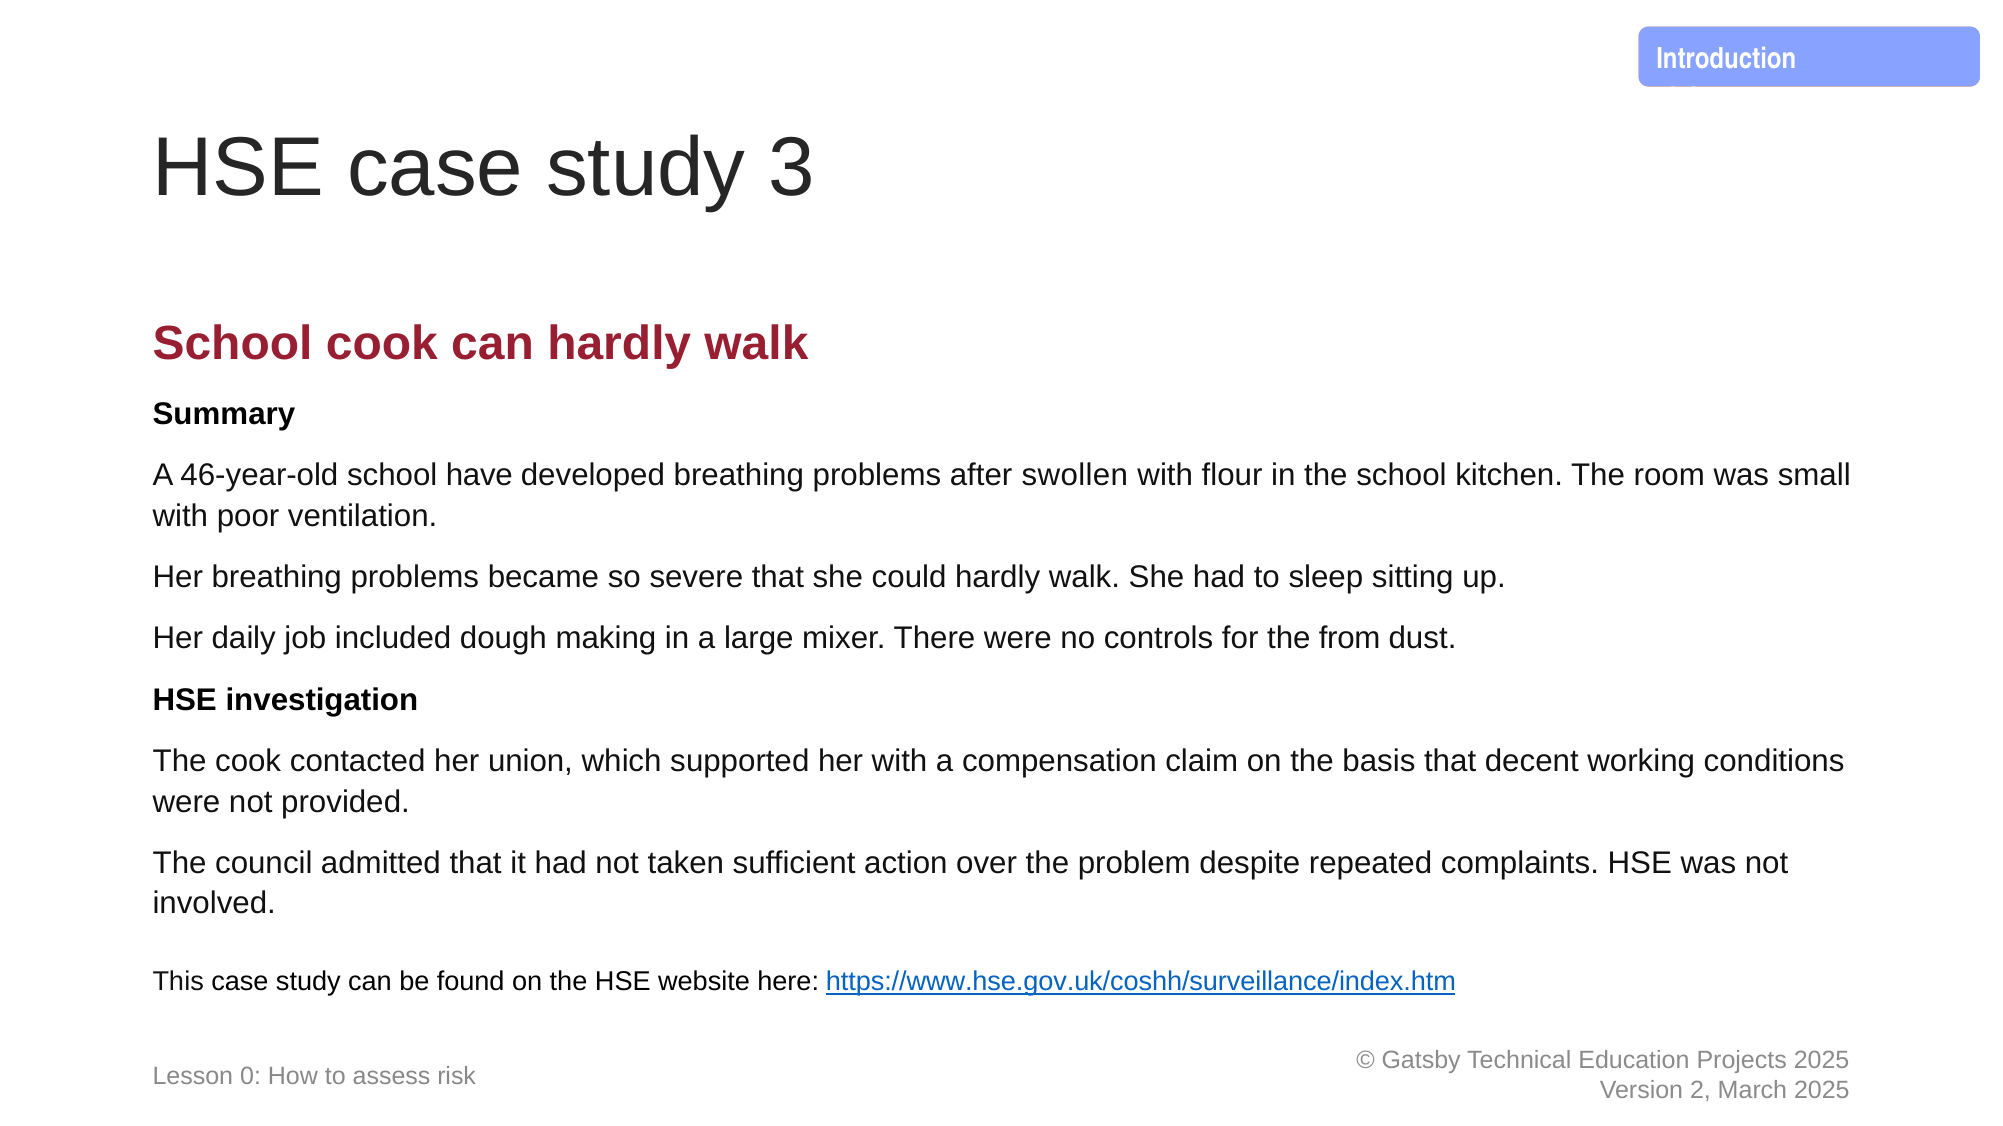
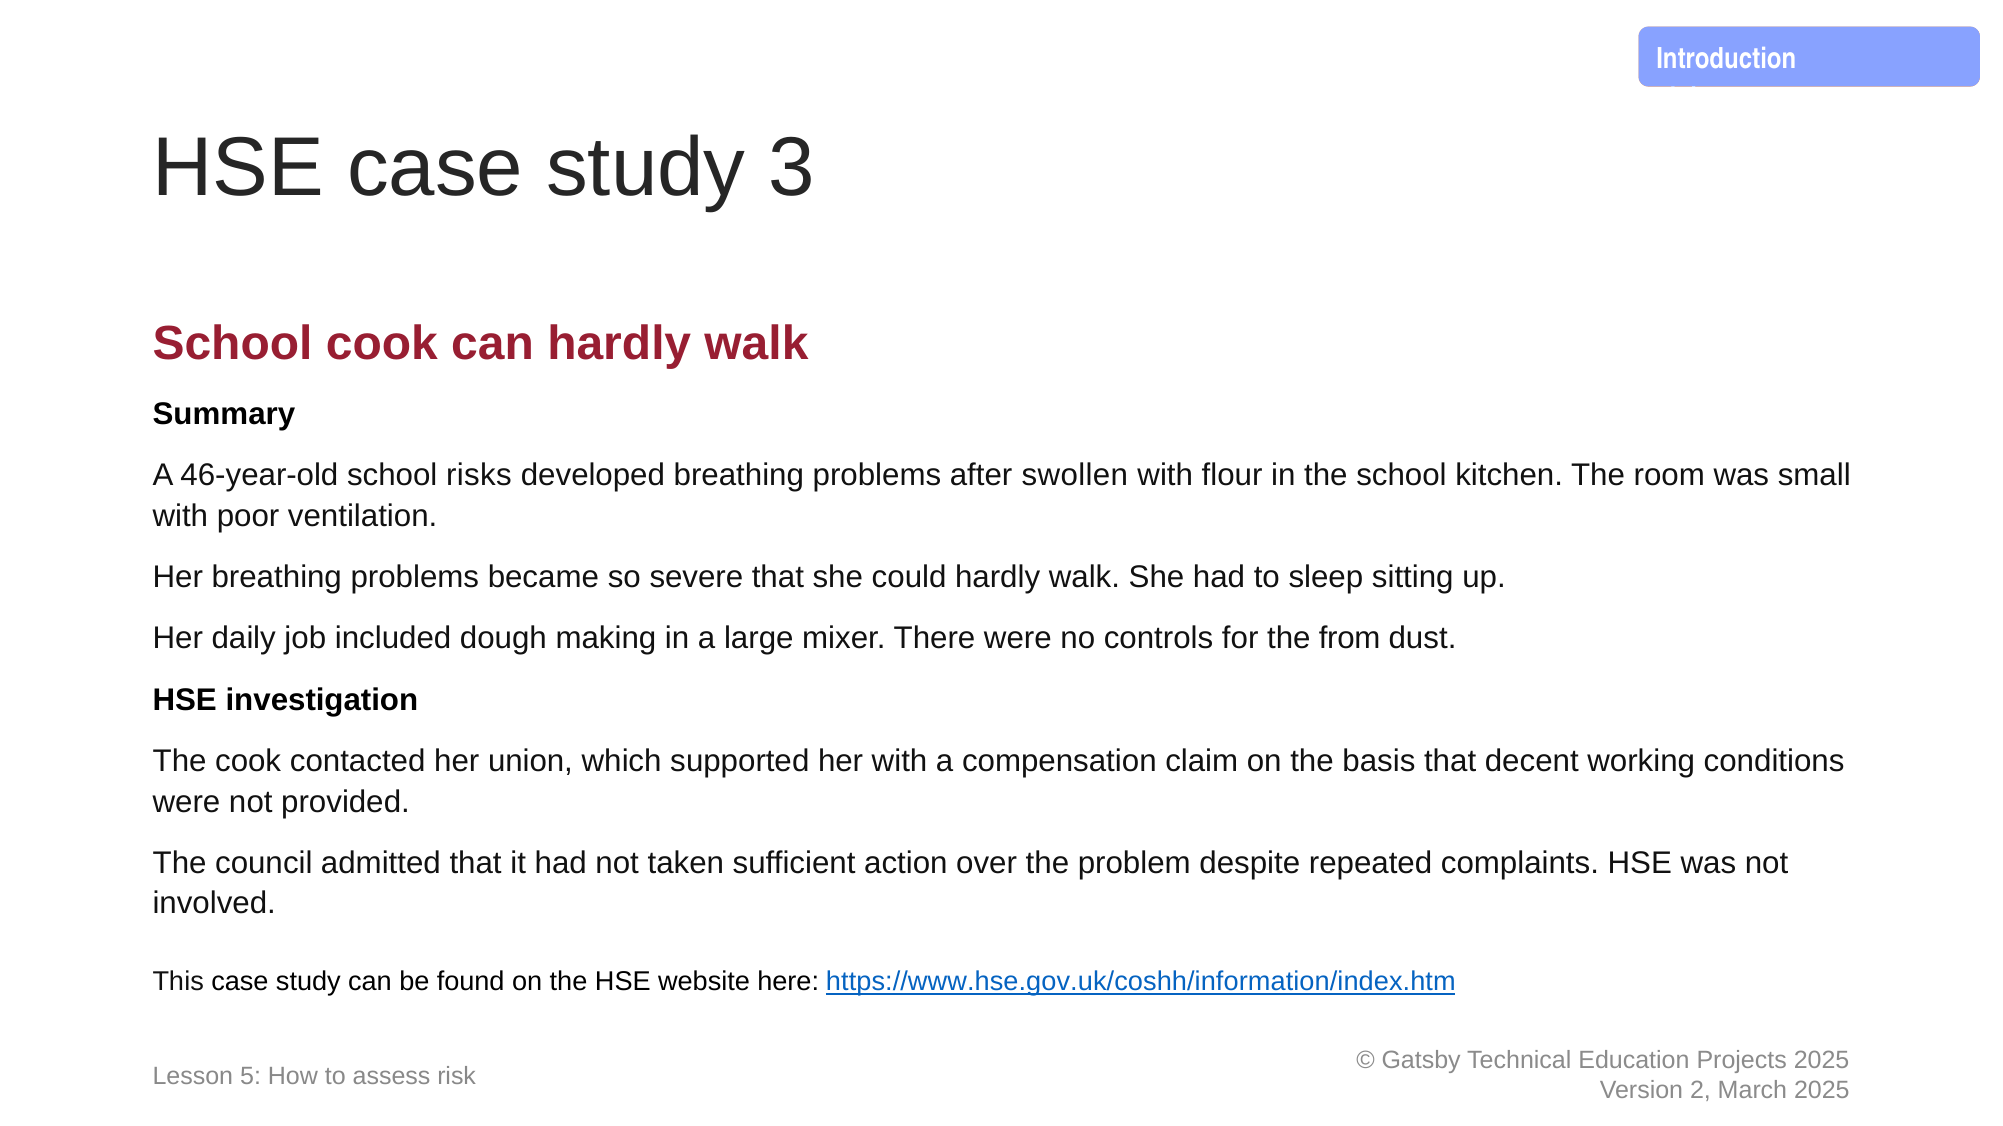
have: have -> risks
https://www.hse.gov.uk/coshh/surveillance/index.htm: https://www.hse.gov.uk/coshh/surveillance/index.htm -> https://www.hse.gov.uk/coshh/information/index.htm
0: 0 -> 5
